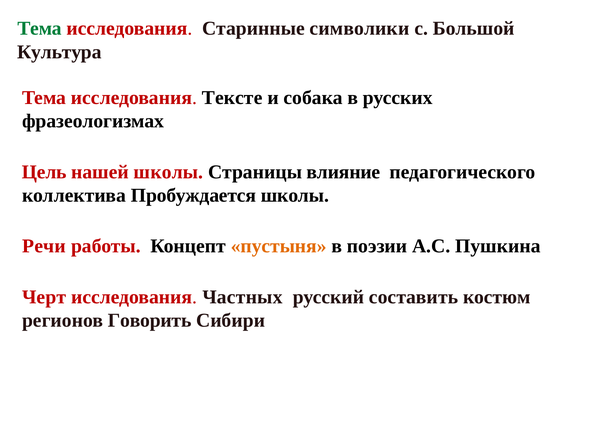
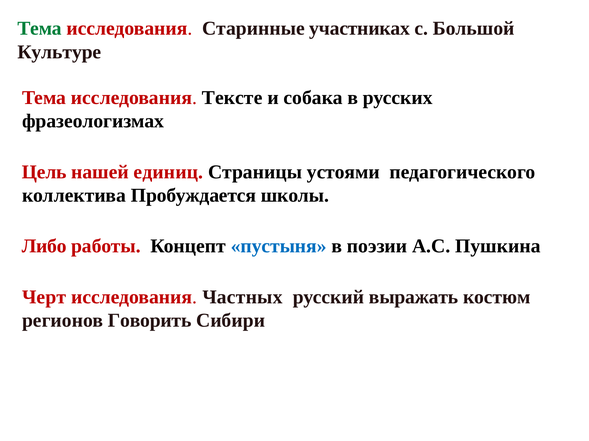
символики: символики -> участниках
Культура: Культура -> Культуре
нашей школы: школы -> единиц
влияние: влияние -> устоями
Речи: Речи -> Либо
пустыня colour: orange -> blue
составить: составить -> выражать
